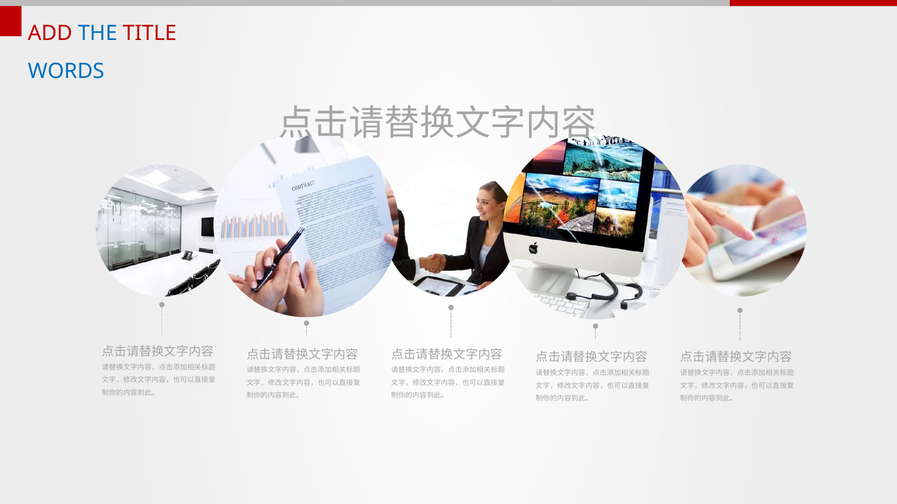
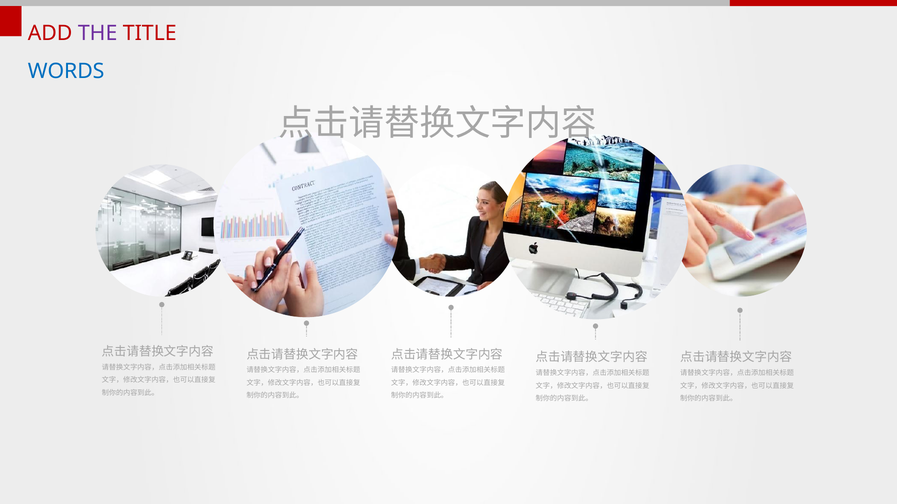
THE colour: blue -> purple
